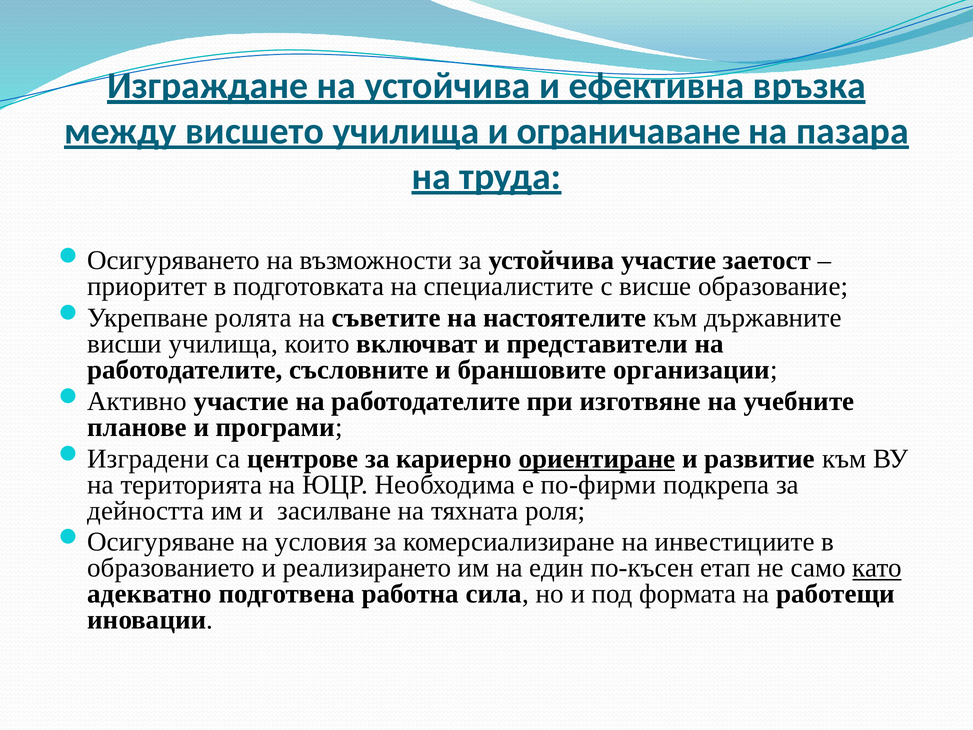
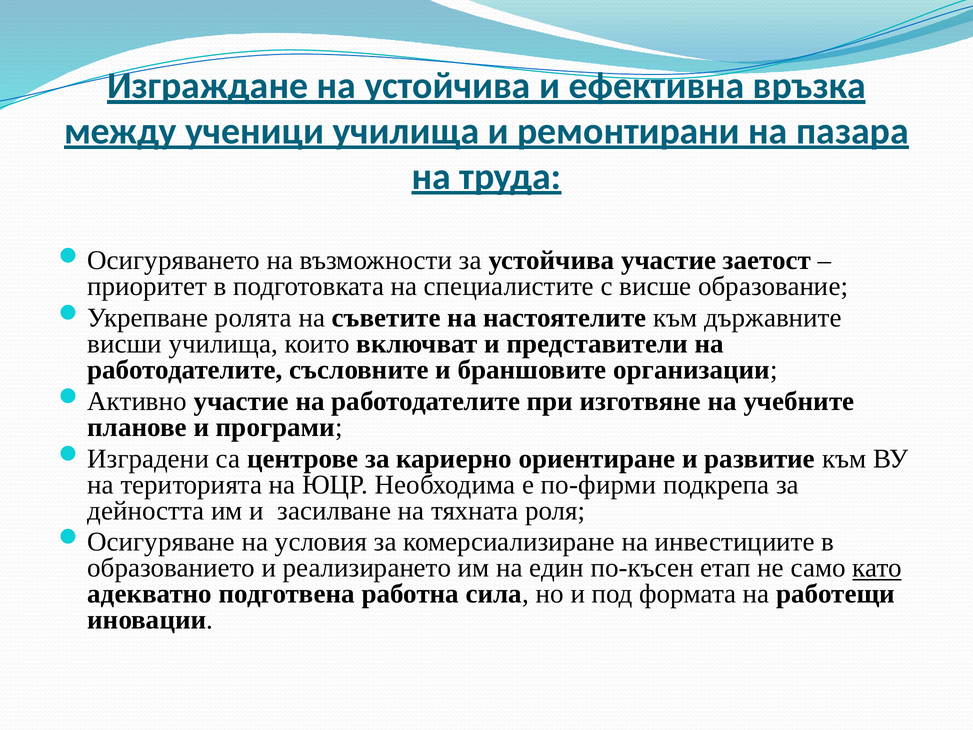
висшето: висшето -> ученици
ограничаване: ограничаване -> ремонтирани
ориентиране underline: present -> none
